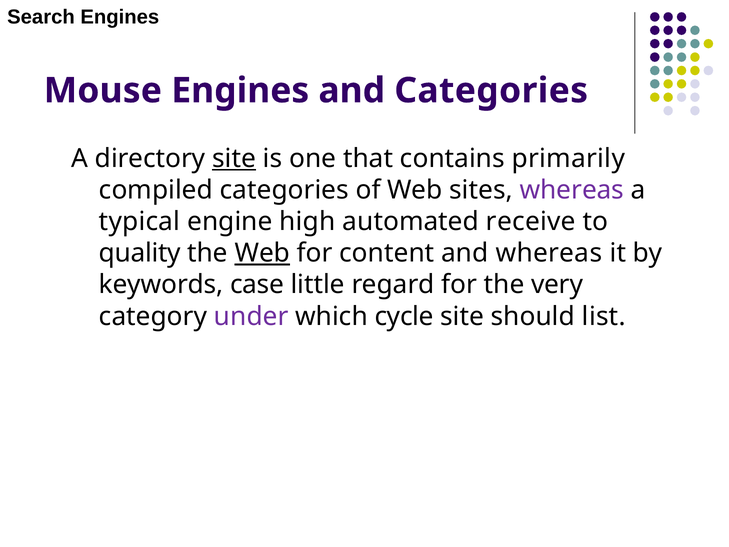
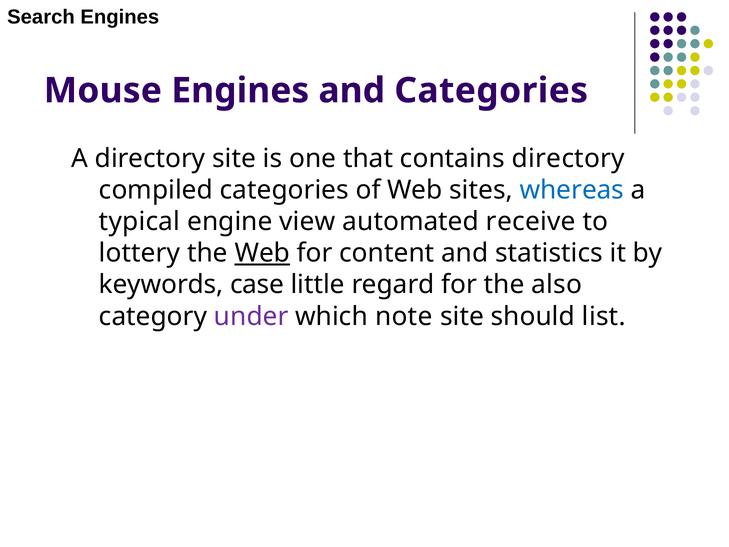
site at (234, 158) underline: present -> none
contains primarily: primarily -> directory
whereas at (572, 190) colour: purple -> blue
high: high -> view
quality: quality -> lottery
and whereas: whereas -> statistics
very: very -> also
cycle: cycle -> note
